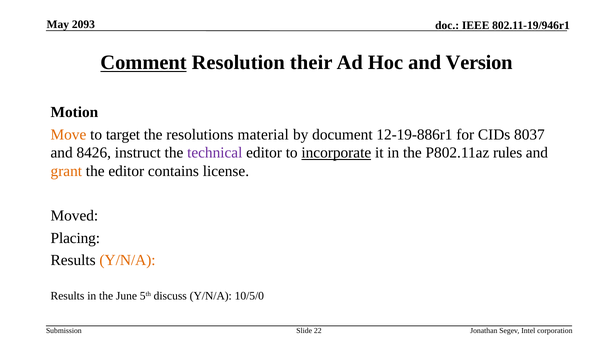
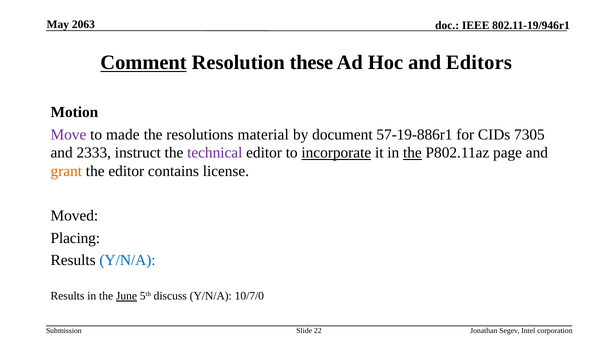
2093: 2093 -> 2063
their: their -> these
Version: Version -> Editors
Move colour: orange -> purple
target: target -> made
12-19-886r1: 12-19-886r1 -> 57-19-886r1
8037: 8037 -> 7305
8426: 8426 -> 2333
the at (412, 153) underline: none -> present
rules: rules -> page
Y/N/A at (128, 260) colour: orange -> blue
June underline: none -> present
10/5/0: 10/5/0 -> 10/7/0
